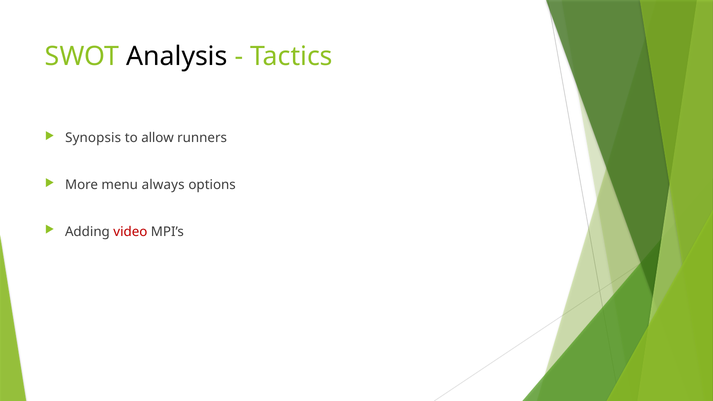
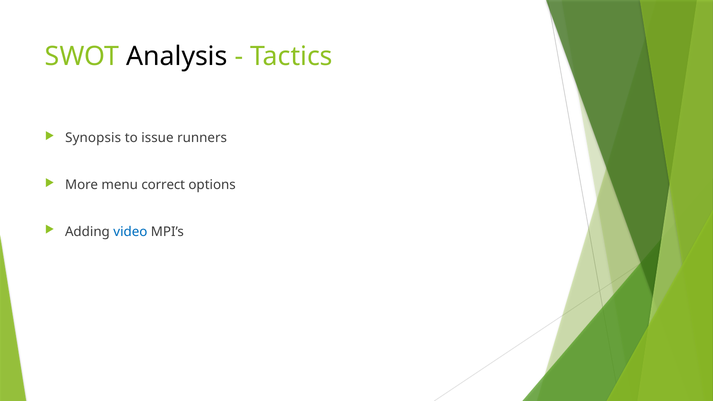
allow: allow -> issue
always: always -> correct
video colour: red -> blue
